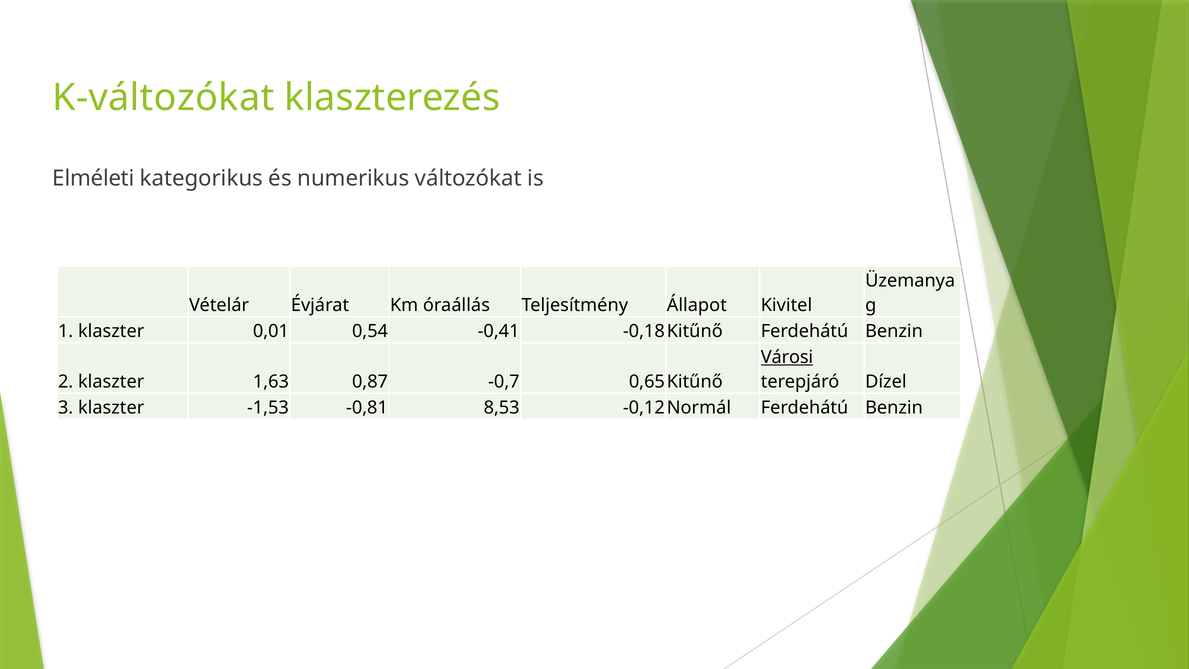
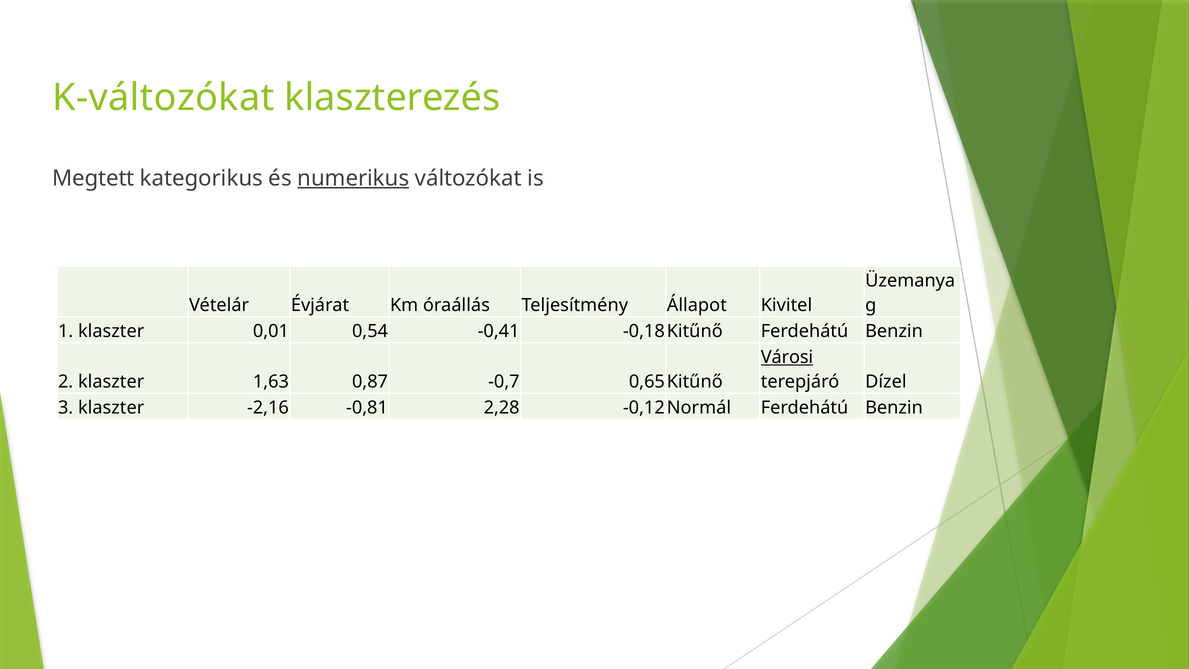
Elméleti: Elméleti -> Megtett
numerikus underline: none -> present
-1,53: -1,53 -> -2,16
8,53: 8,53 -> 2,28
